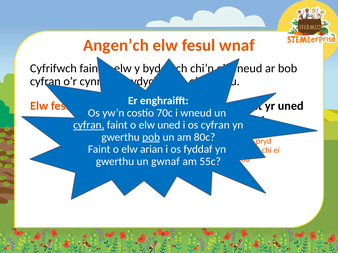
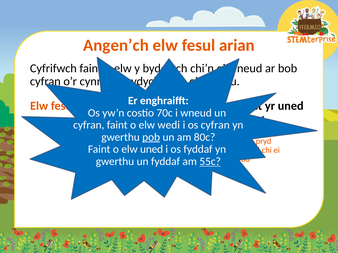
wnaf: wnaf -> arian
cyfran at (89, 125) underline: present -> none
elw uned: uned -> wedi
arian at (152, 150): arian -> uned
un gwnaf: gwnaf -> fyddaf
55c underline: none -> present
